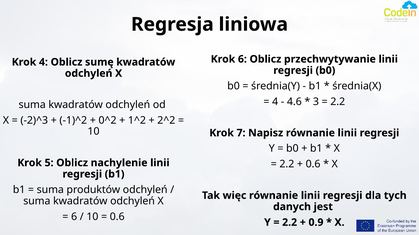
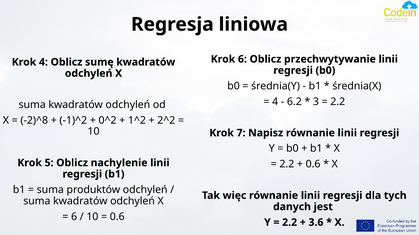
4.6: 4.6 -> 6.2
-2)^3: -2)^3 -> -2)^8
0.9: 0.9 -> 3.6
